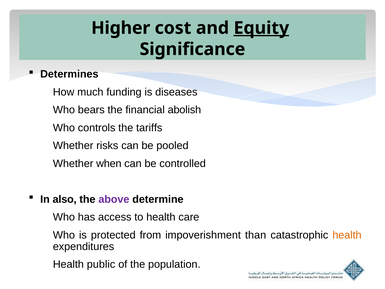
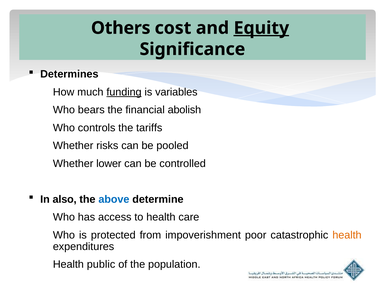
Higher: Higher -> Others
funding underline: none -> present
diseases: diseases -> variables
when: when -> lower
above colour: purple -> blue
than: than -> poor
